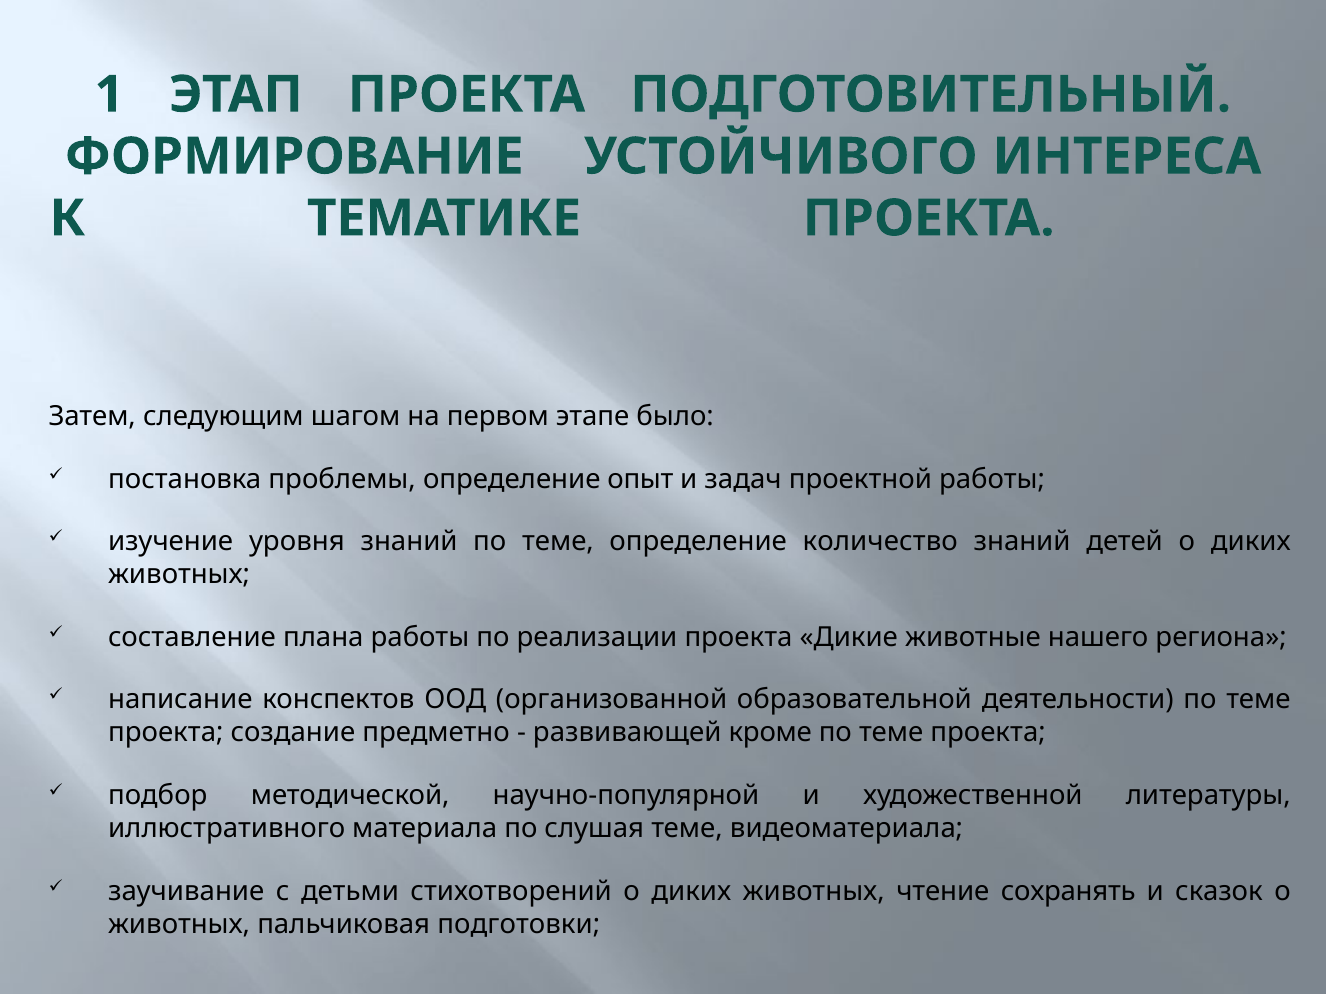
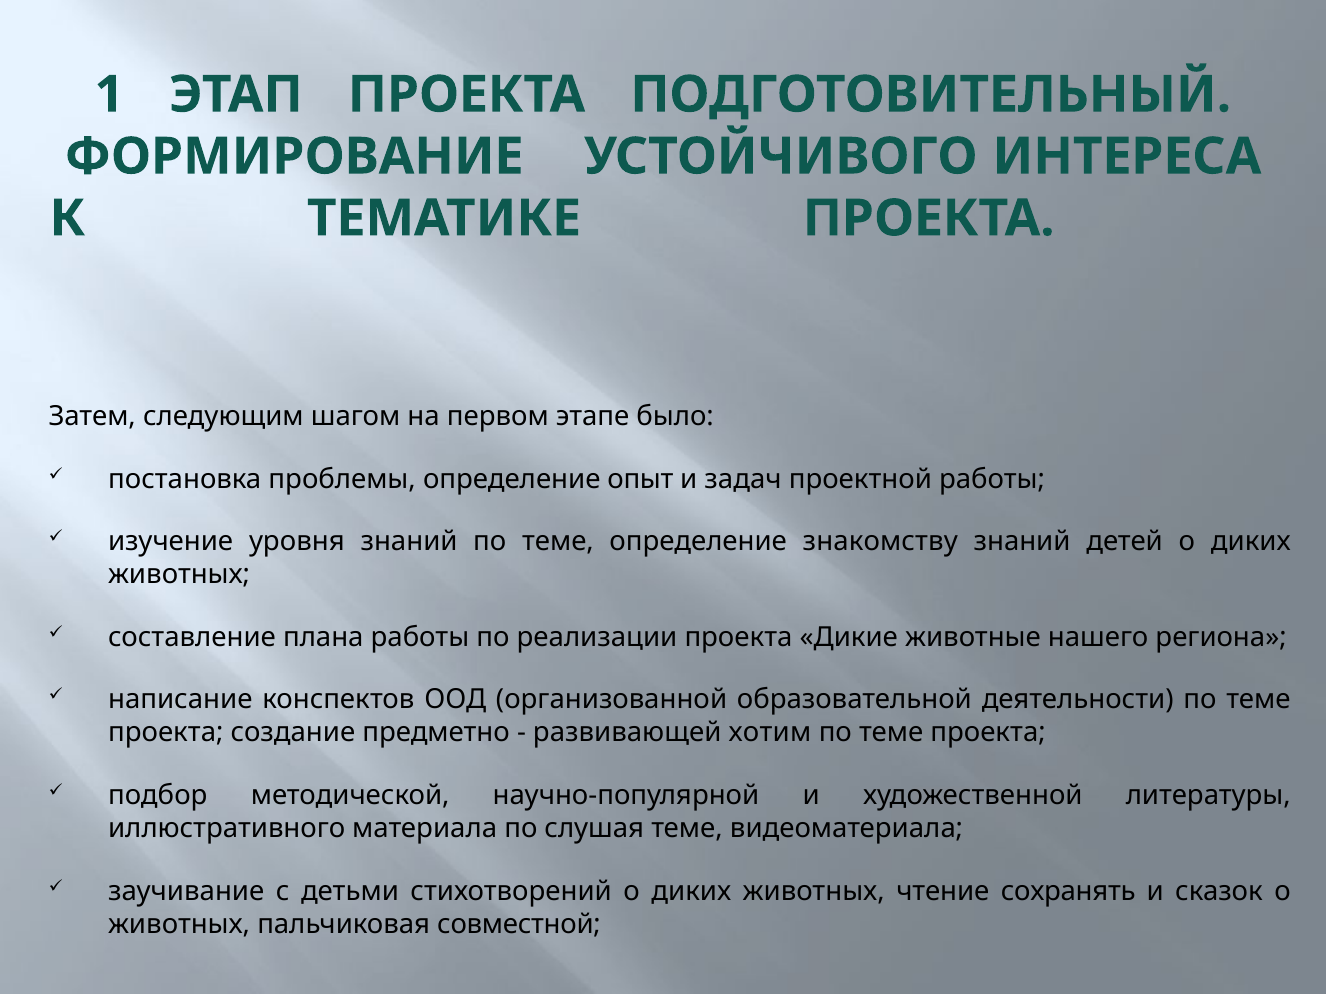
количество: количество -> знакомству
кроме: кроме -> хотим
подготовки: подготовки -> совместной
